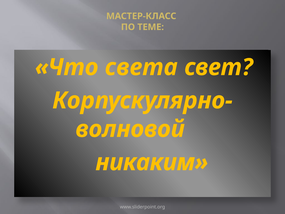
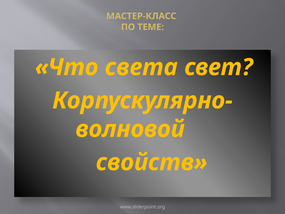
никаким: никаким -> свойств
